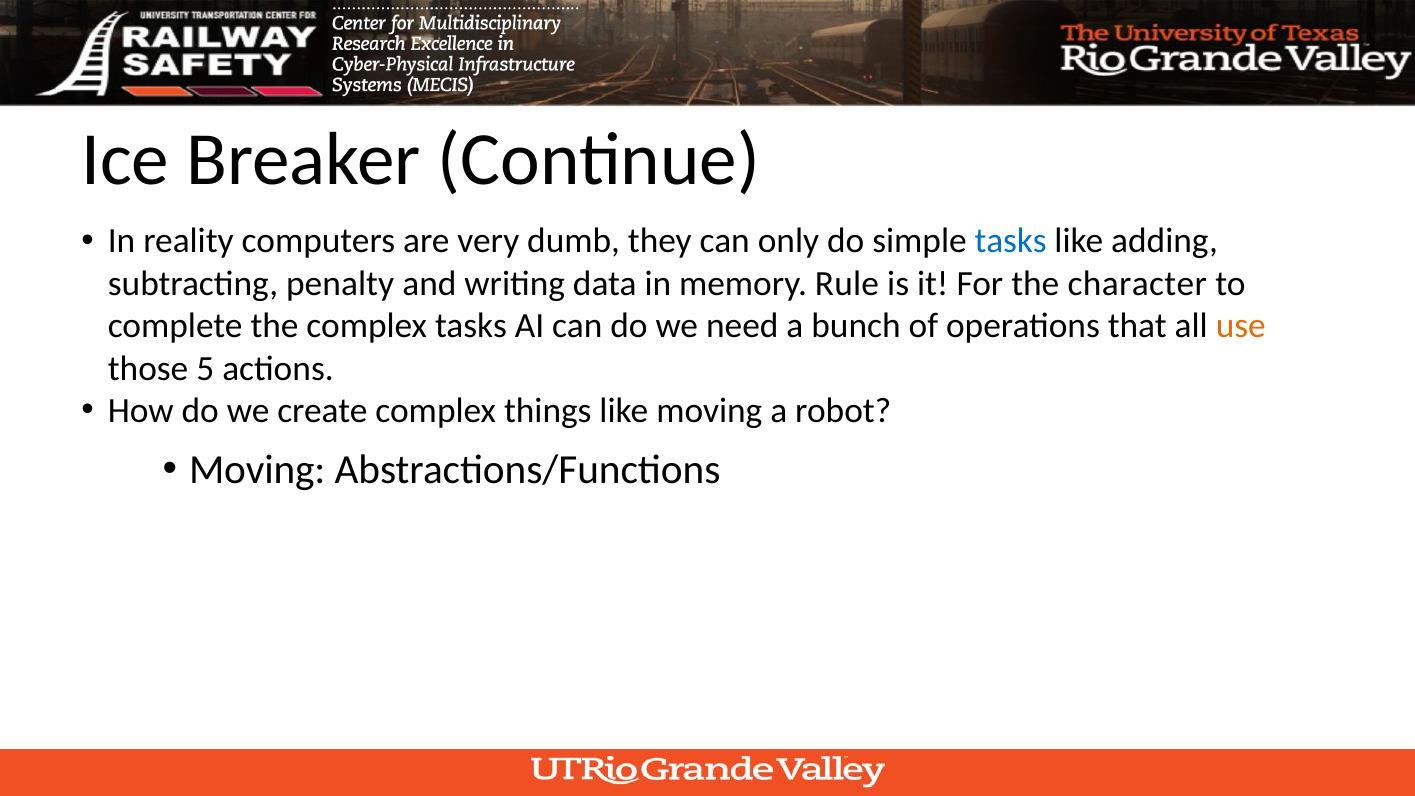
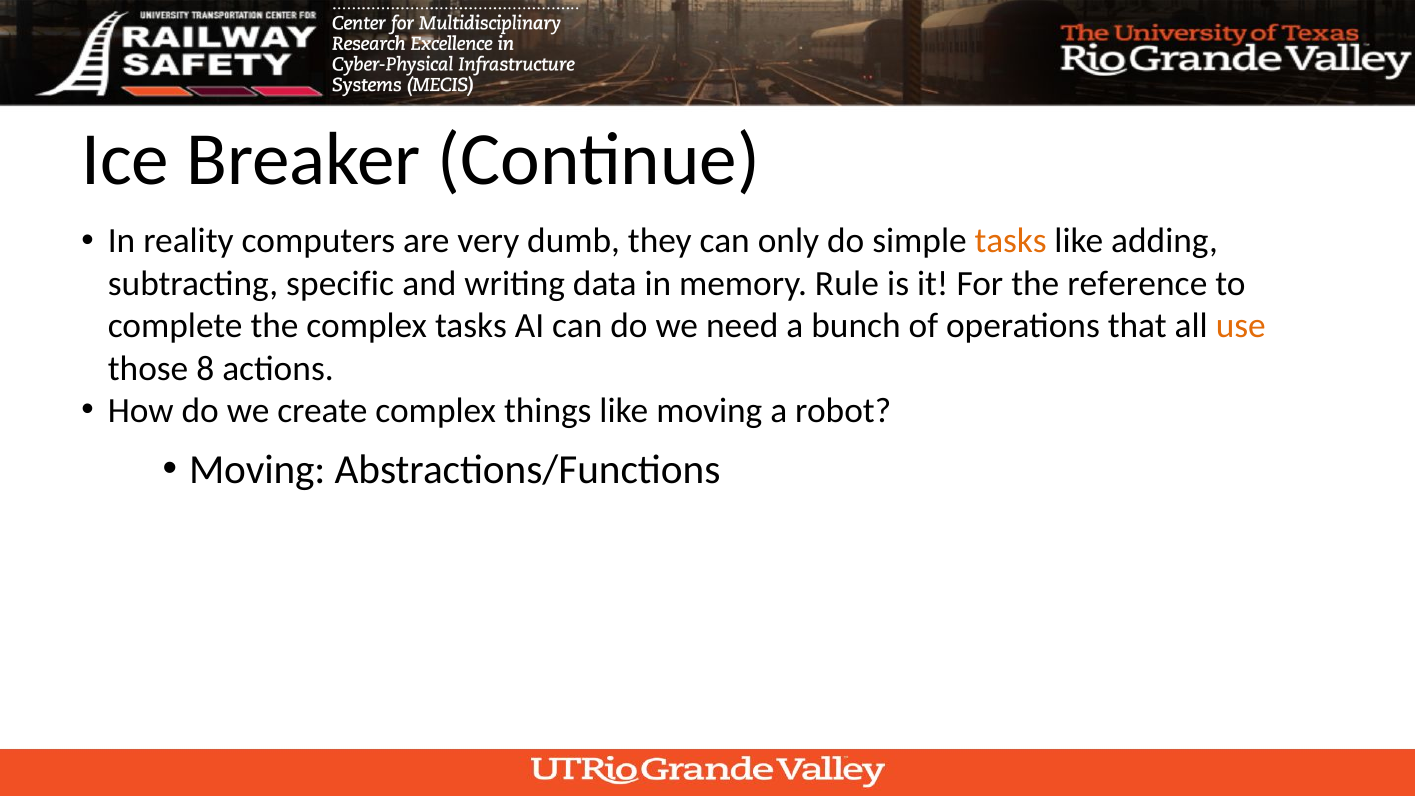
tasks at (1011, 241) colour: blue -> orange
penalty: penalty -> specific
character: character -> reference
5: 5 -> 8
